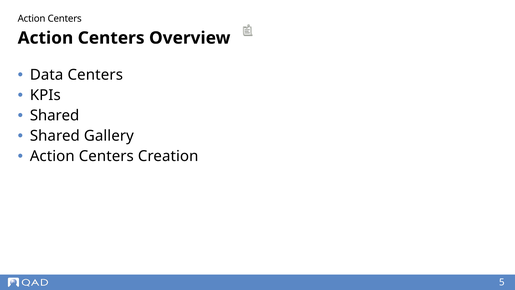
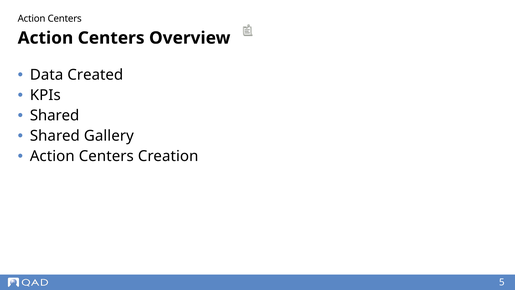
Data Centers: Centers -> Created
